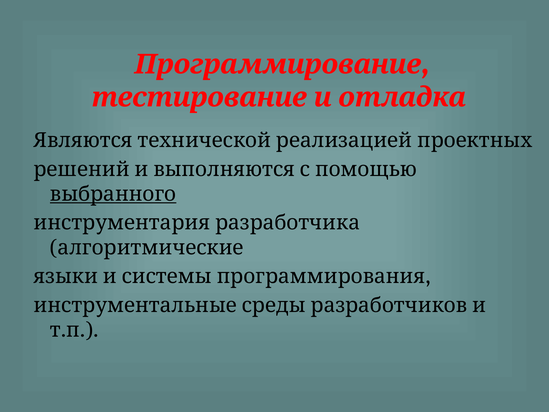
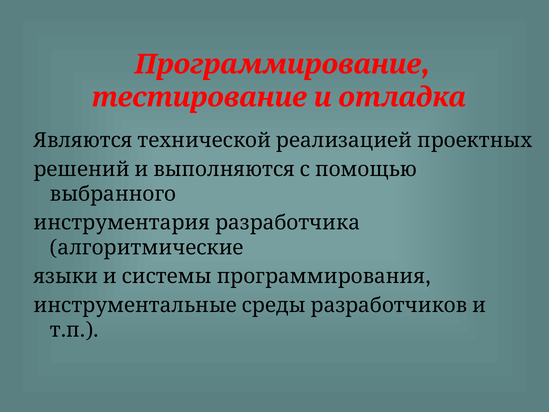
выбранного underline: present -> none
